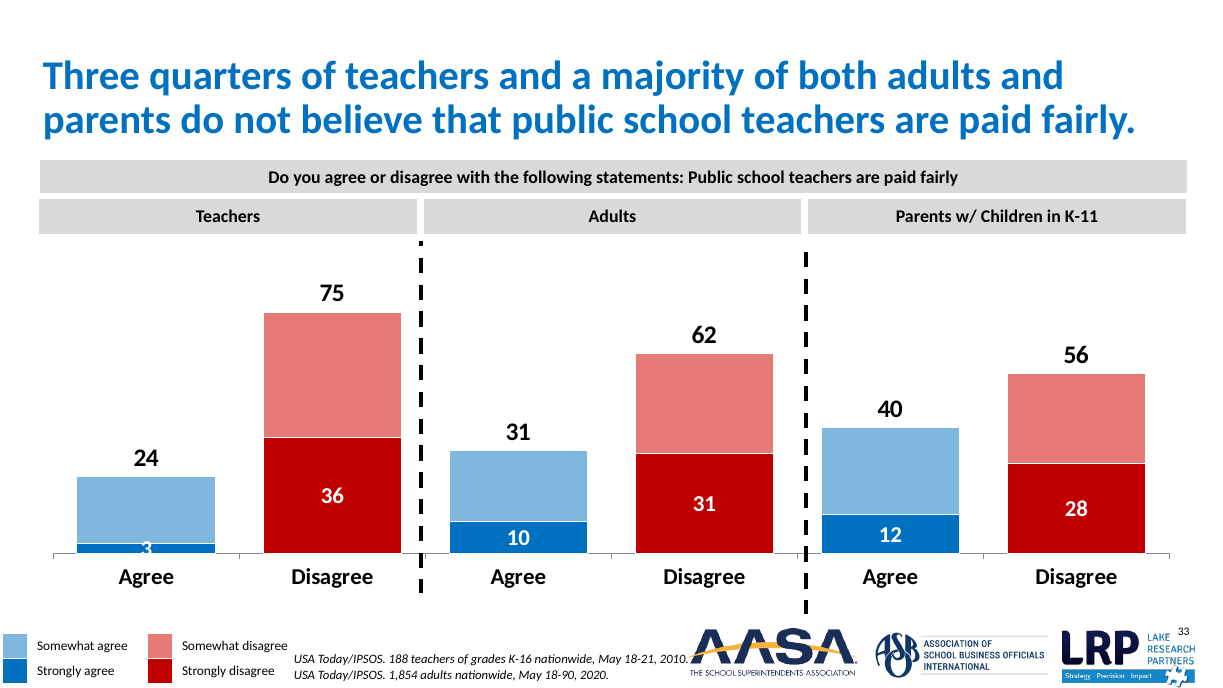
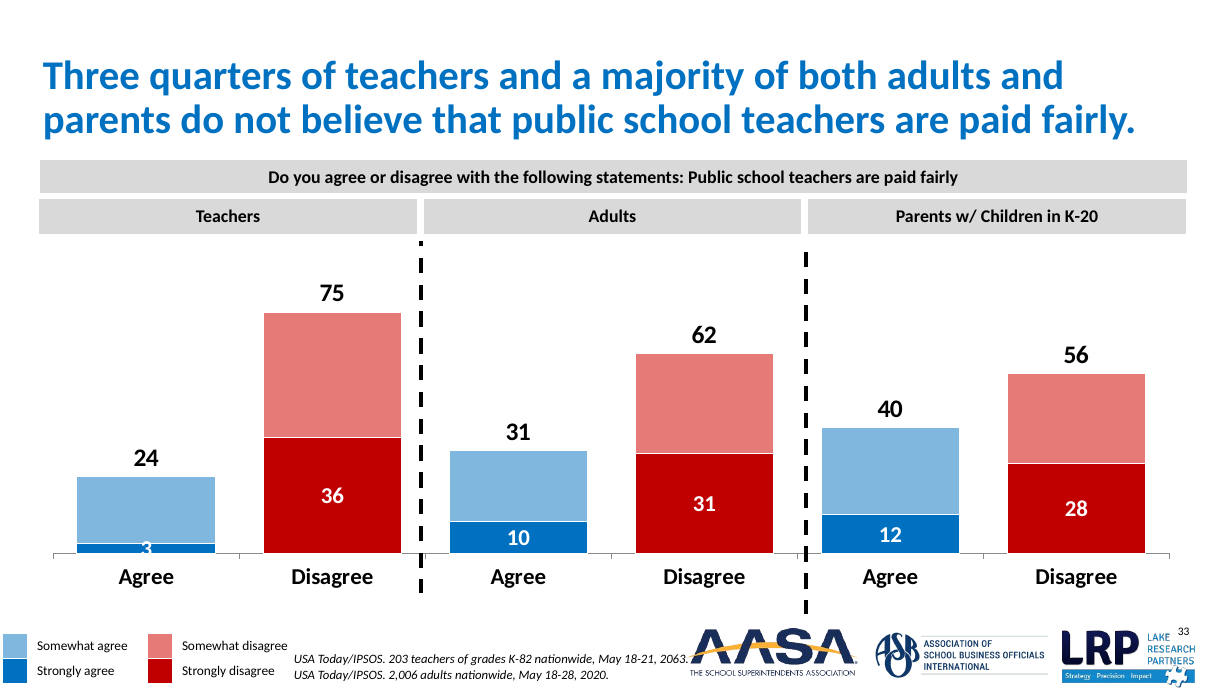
K-11: K-11 -> K-20
188: 188 -> 203
K-16: K-16 -> K-82
2010: 2010 -> 2063
1,854: 1,854 -> 2,006
18-90: 18-90 -> 18-28
